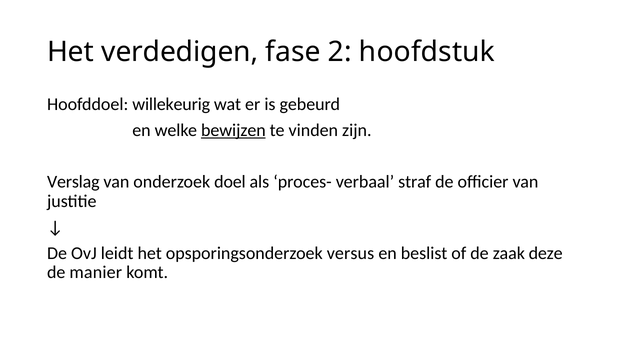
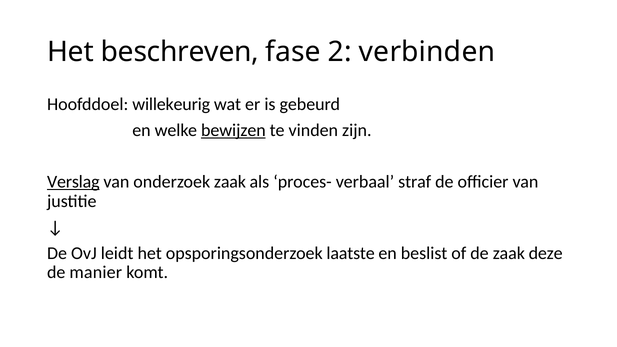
verdedigen: verdedigen -> beschreven
hoofdstuk: hoofdstuk -> verbinden
Verslag underline: none -> present
onderzoek doel: doel -> zaak
versus: versus -> laatste
